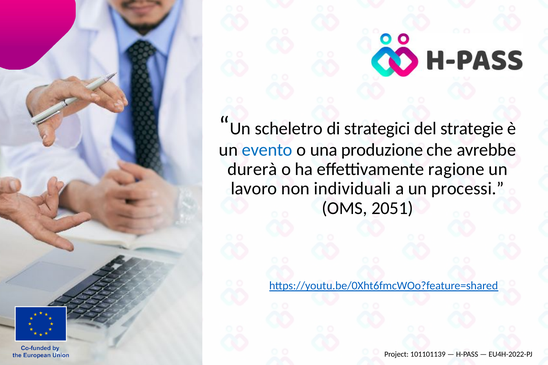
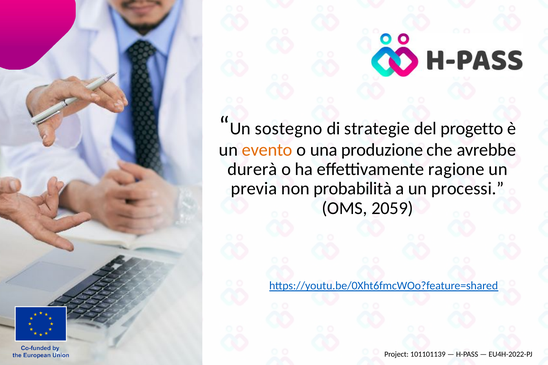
scheletro: scheletro -> sostegno
strategici: strategici -> strategie
strategie: strategie -> progetto
evento colour: blue -> orange
lavoro: lavoro -> previa
individuali: individuali -> probabilità
2051: 2051 -> 2059
